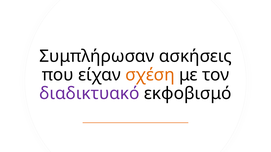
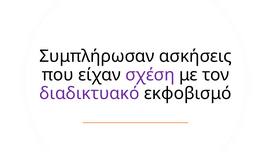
σχέση colour: orange -> purple
